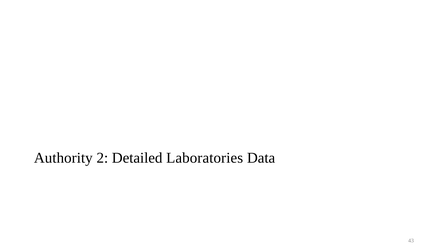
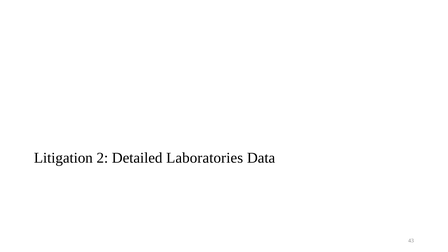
Authority: Authority -> Litigation
